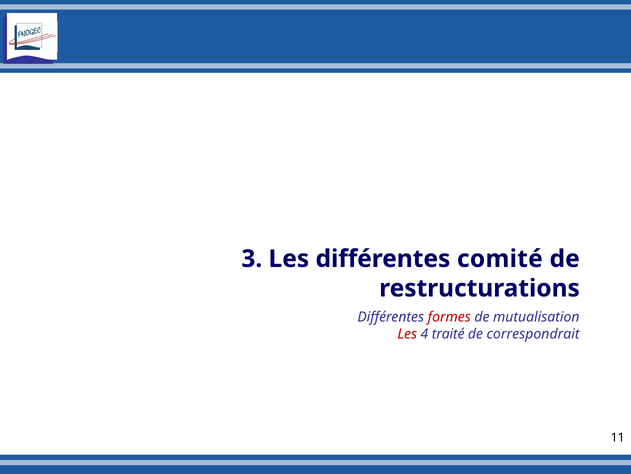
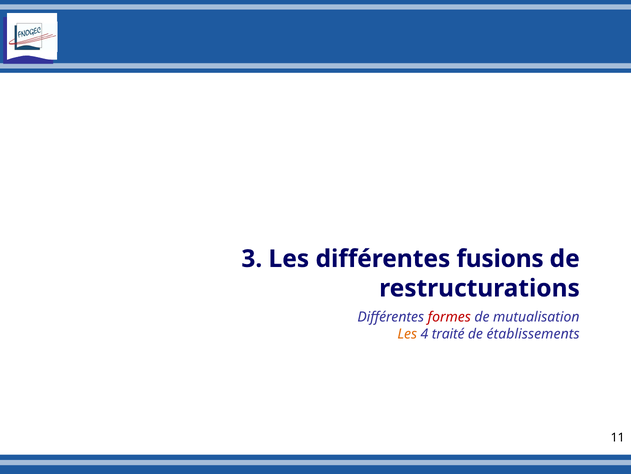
comité: comité -> fusions
Les at (407, 333) colour: red -> orange
correspondrait: correspondrait -> établissements
